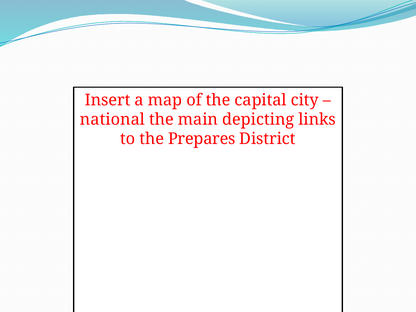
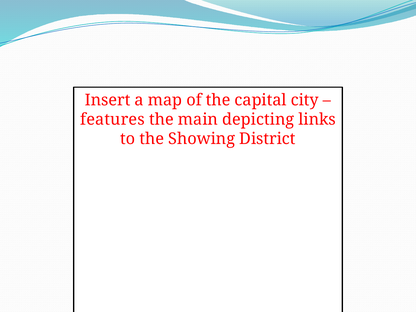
national: national -> features
Prepares: Prepares -> Showing
